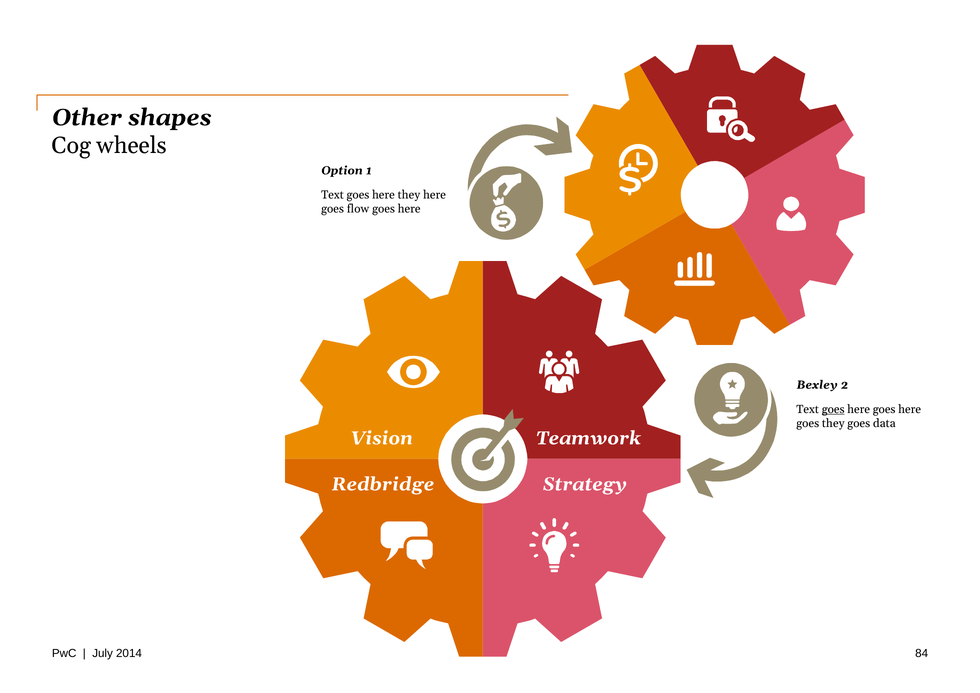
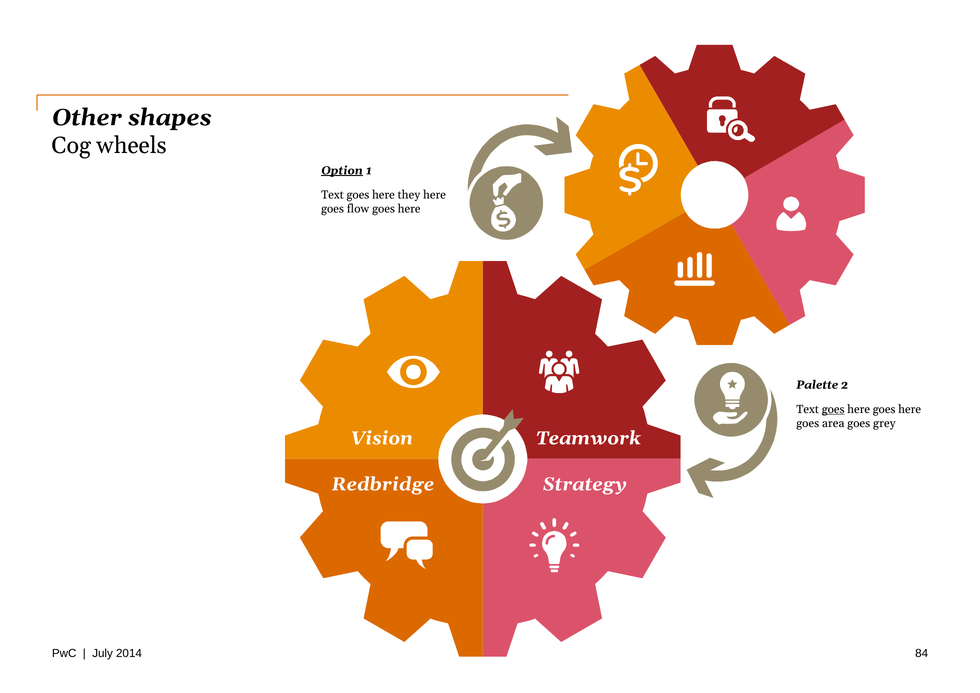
Option underline: none -> present
Bexley: Bexley -> Palette
goes they: they -> area
data: data -> grey
